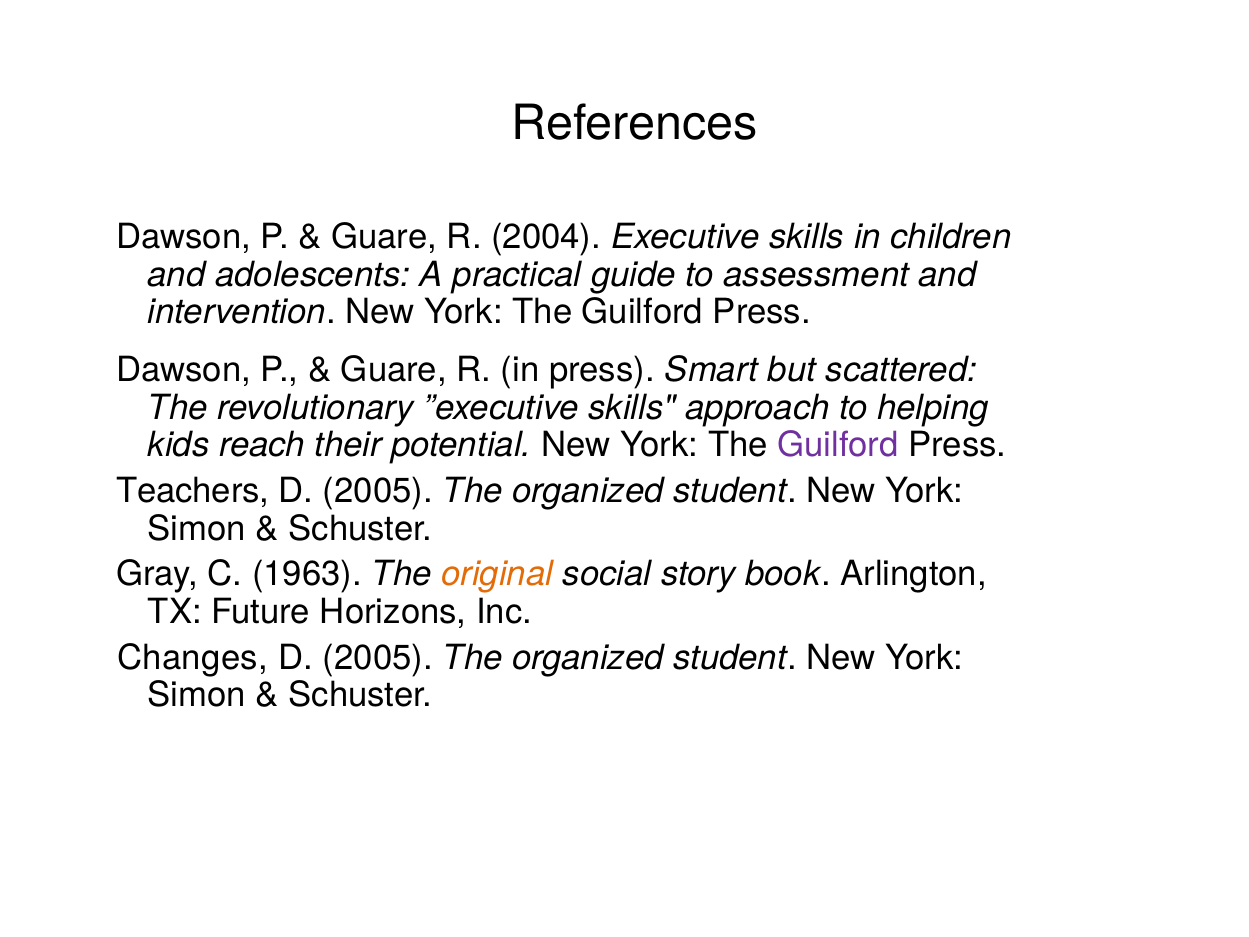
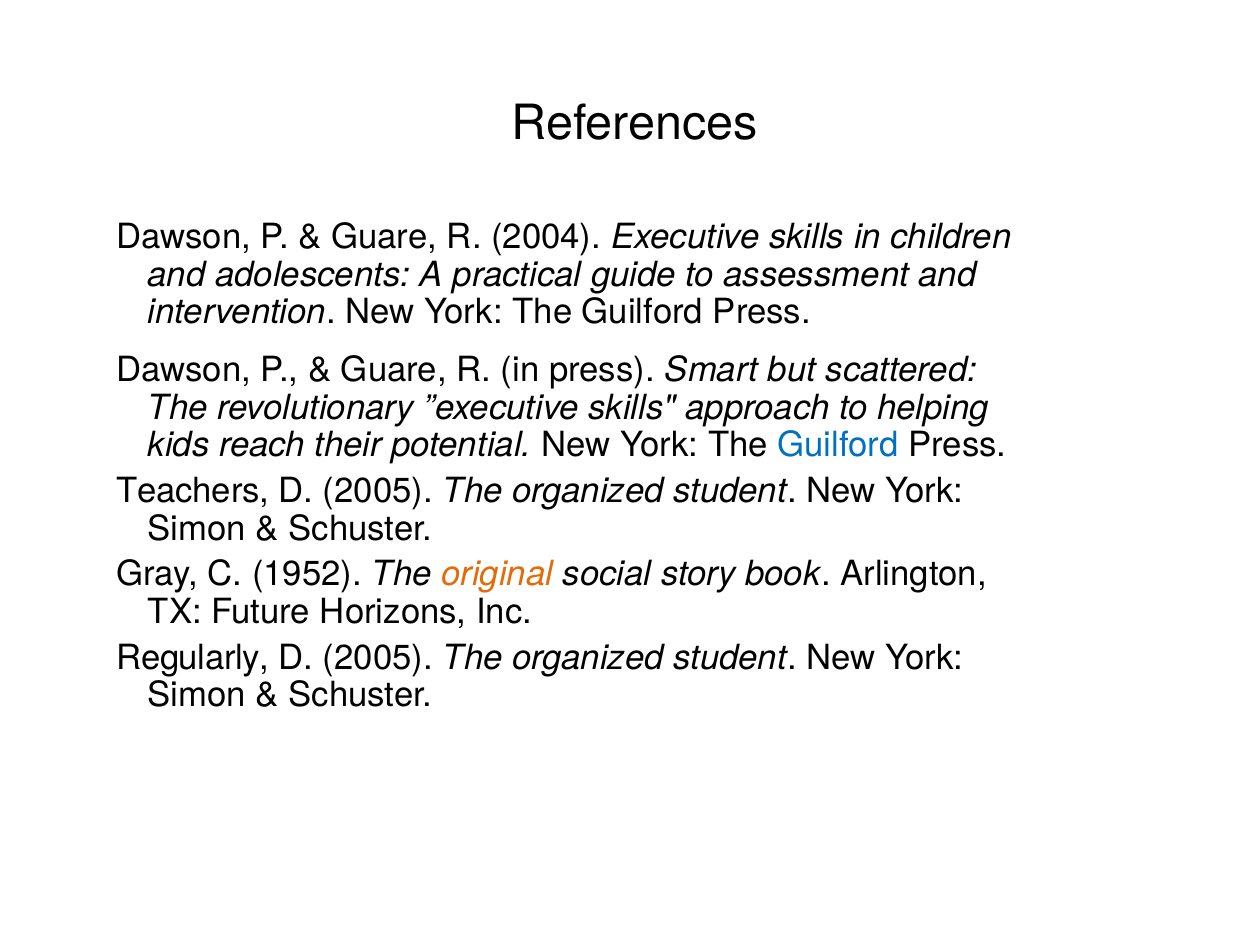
Guilford at (838, 445) colour: purple -> blue
1963: 1963 -> 1952
Changes: Changes -> Regularly
